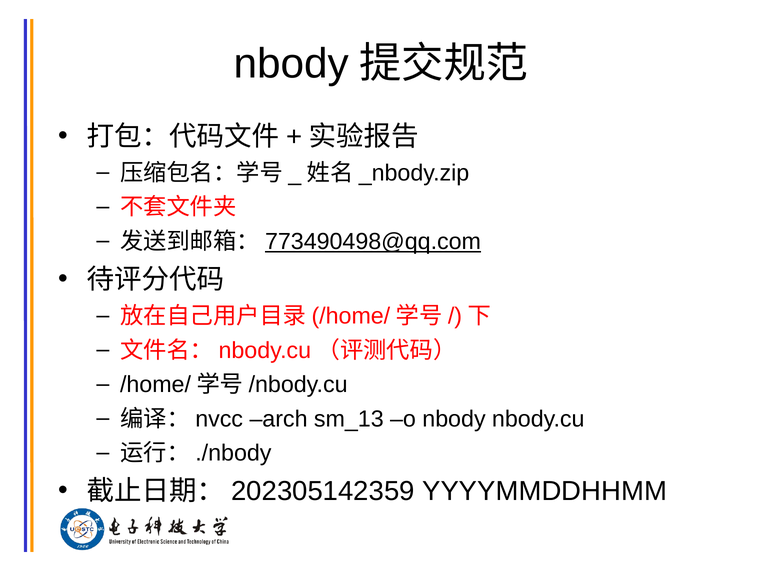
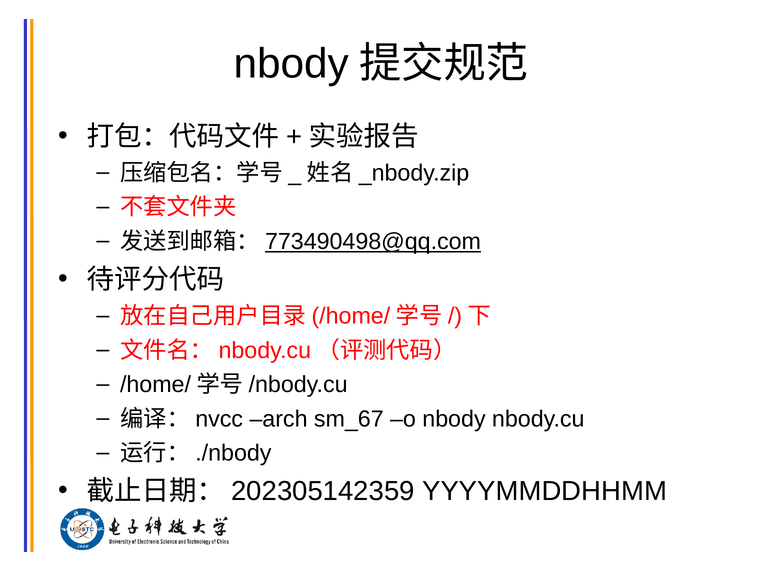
sm_13: sm_13 -> sm_67
